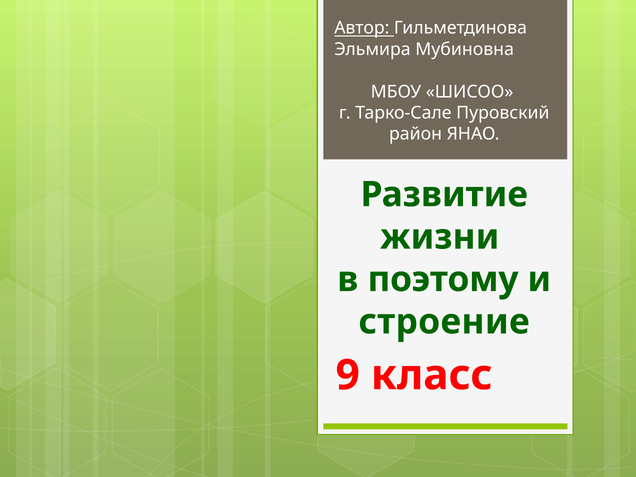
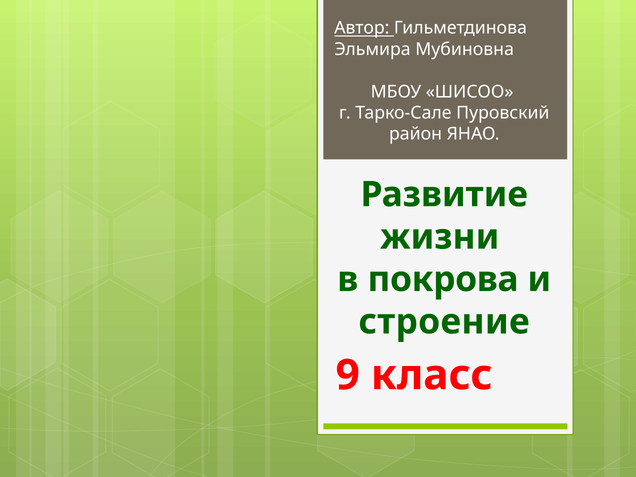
поэтому: поэтому -> покрова
